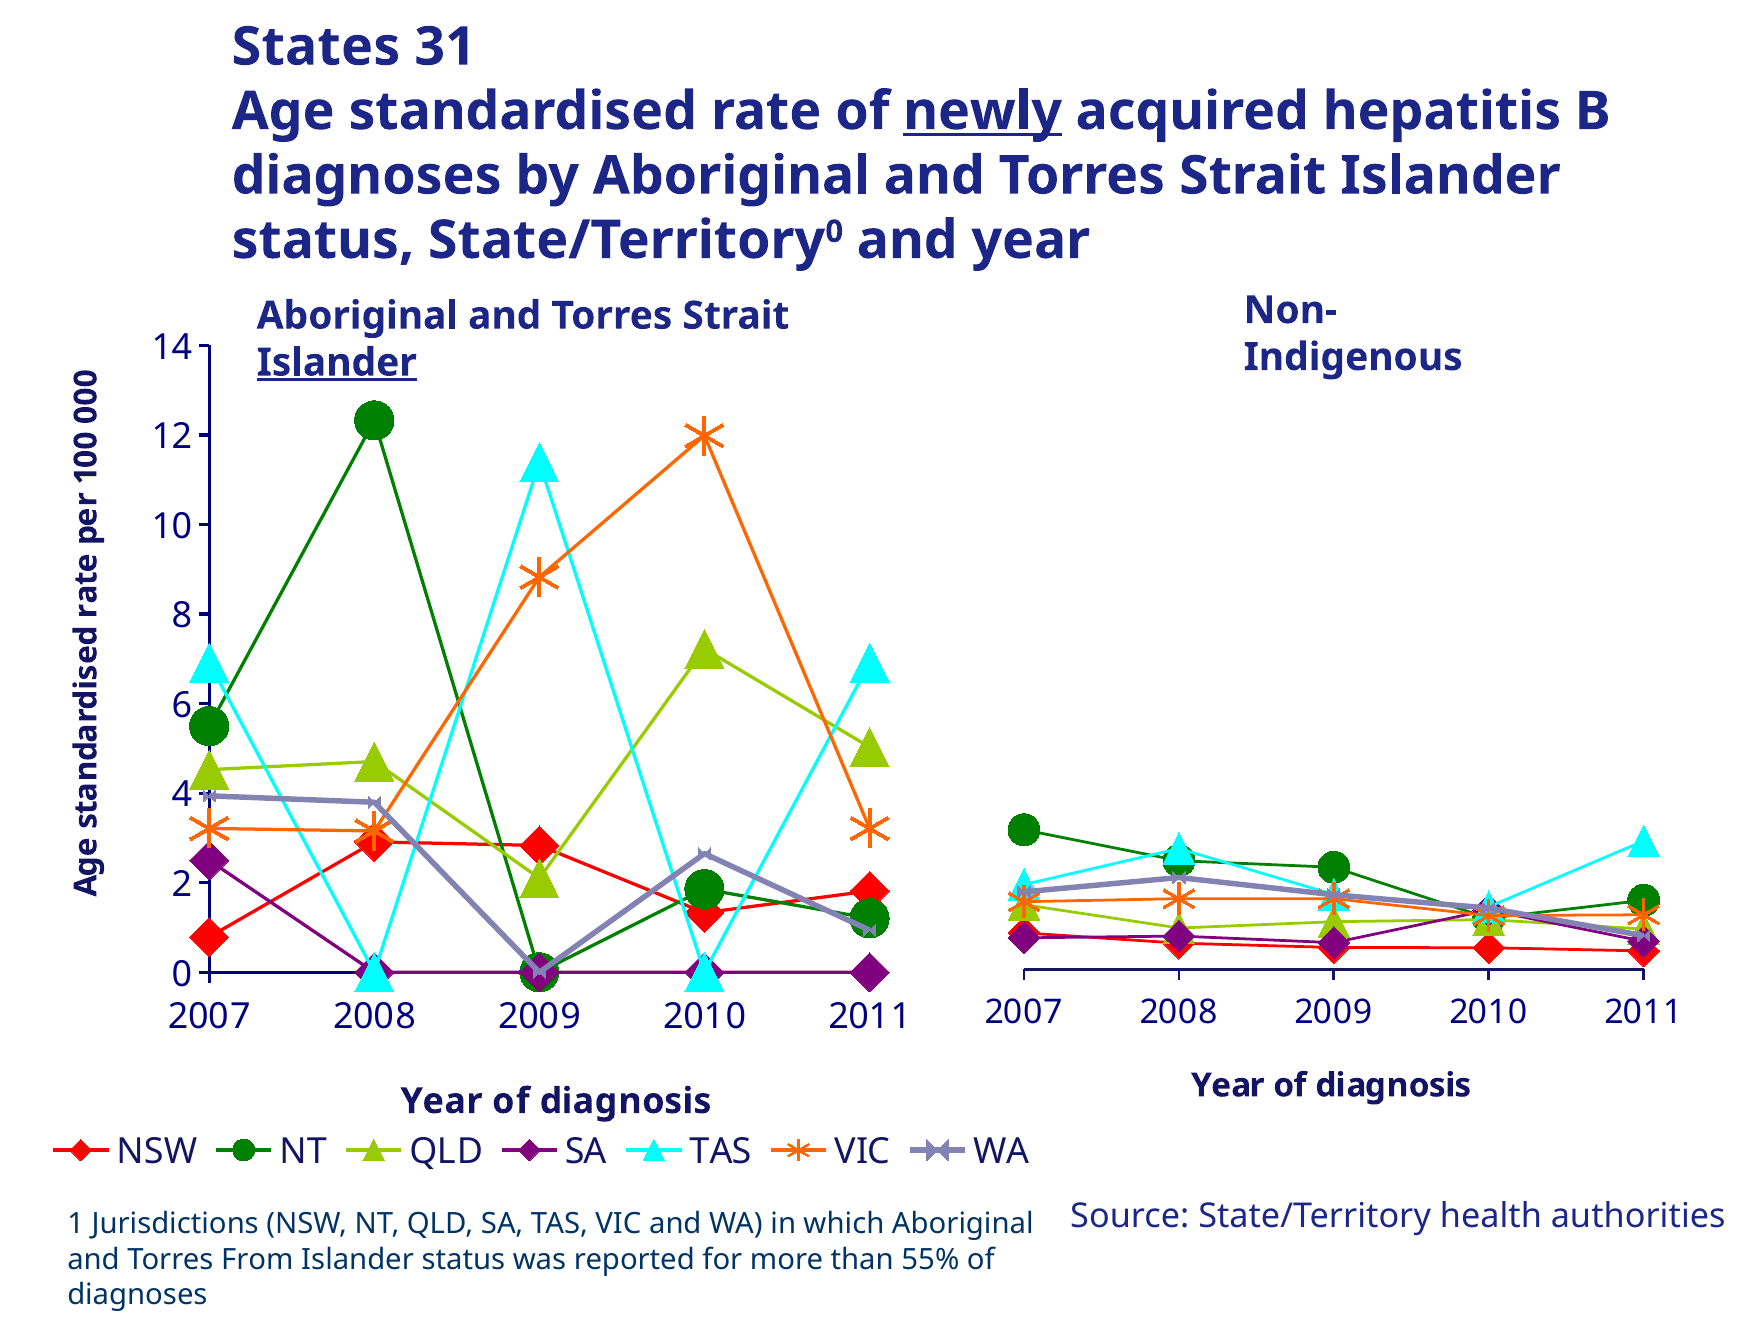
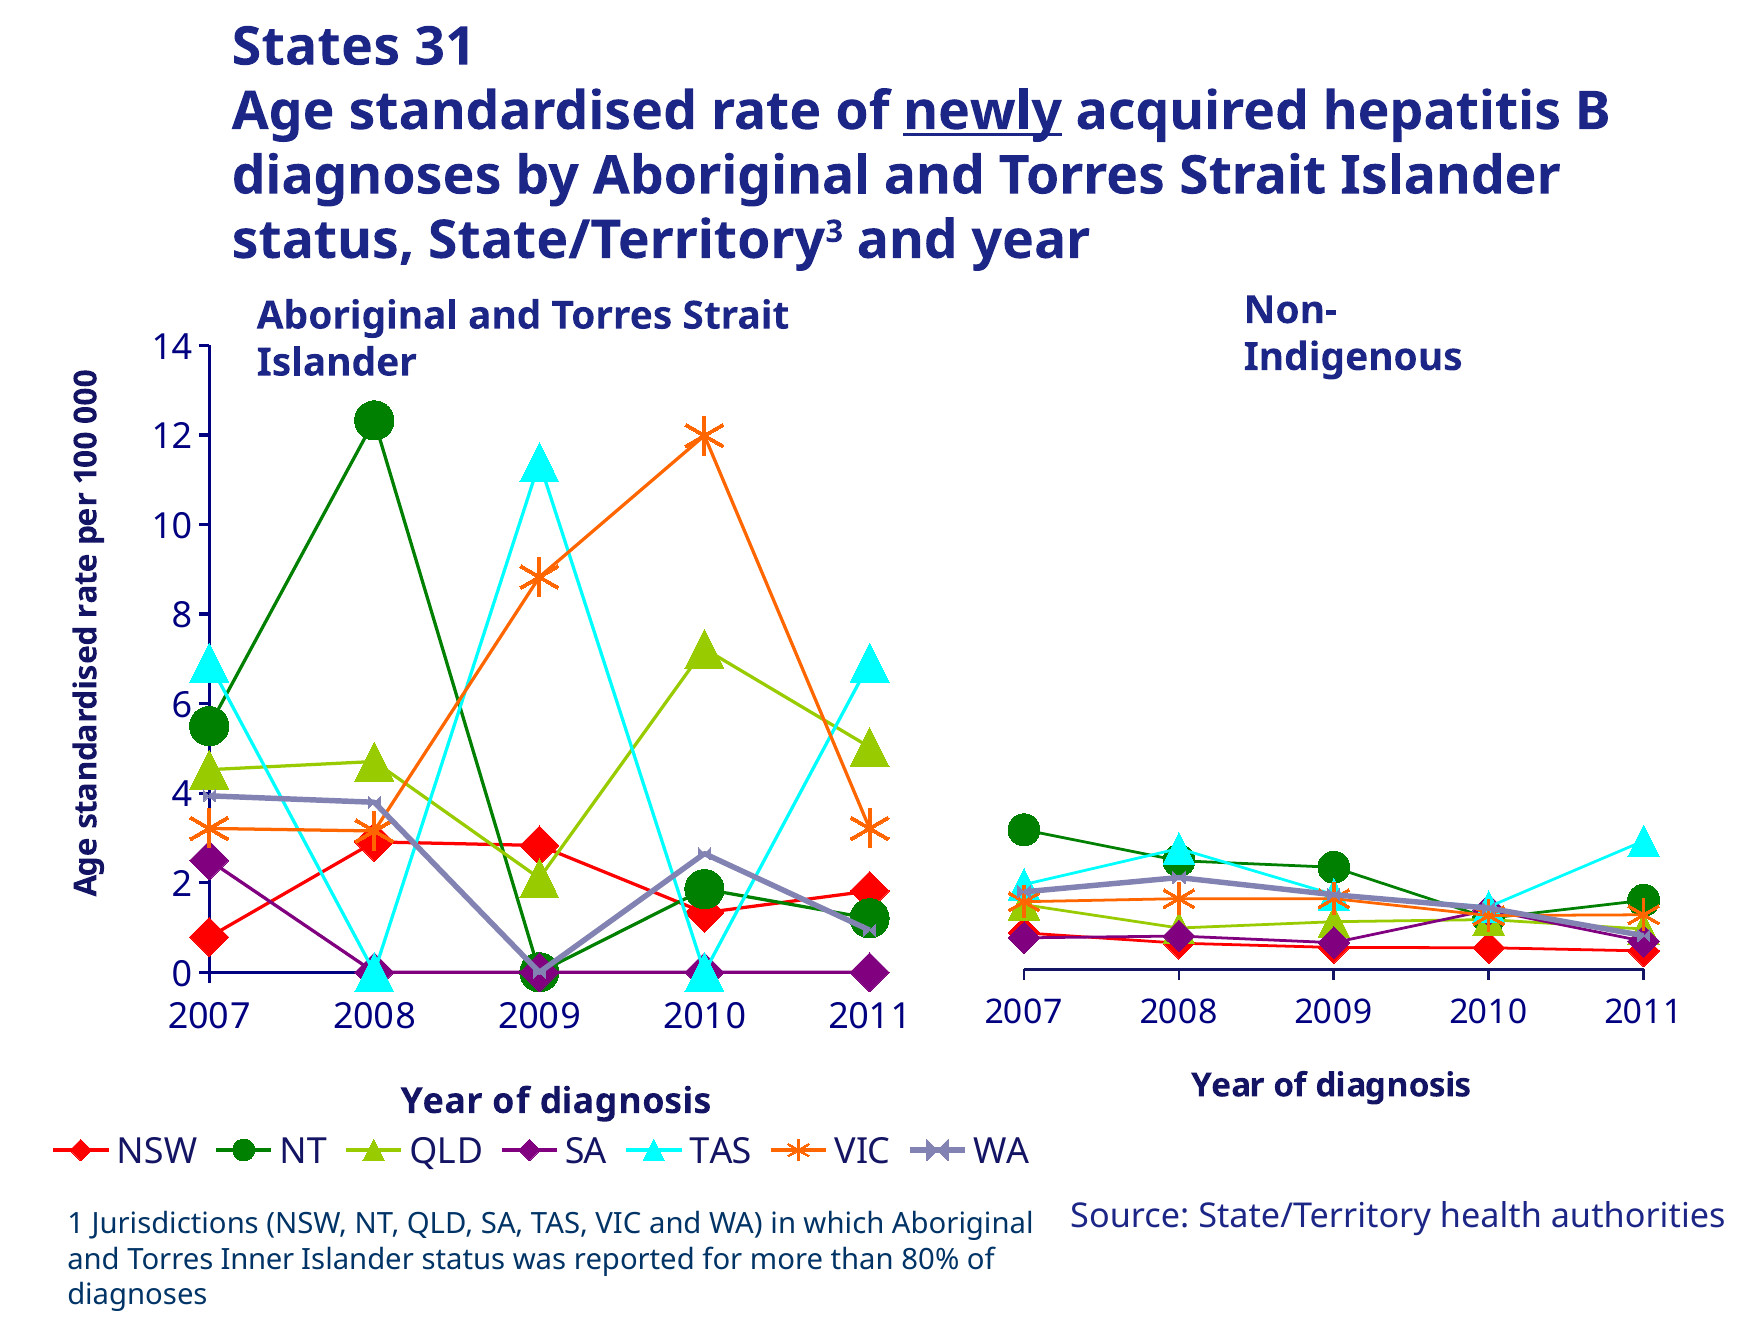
State/Territory 0: 0 -> 3
Islander at (337, 363) underline: present -> none
From: From -> Inner
55%: 55% -> 80%
